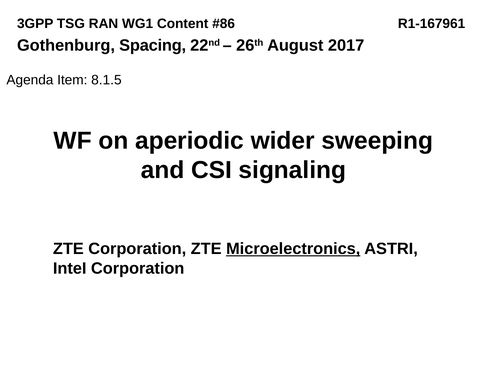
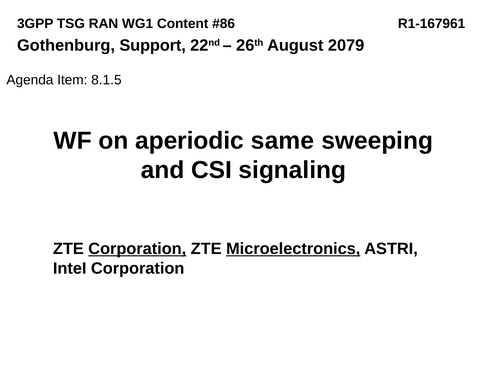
Spacing: Spacing -> Support
2017: 2017 -> 2079
wider: wider -> same
Corporation at (137, 249) underline: none -> present
